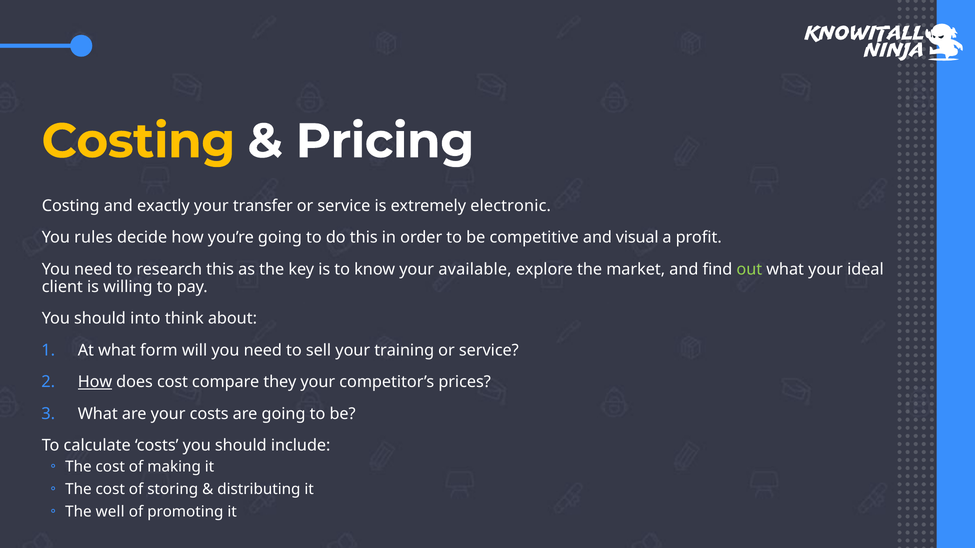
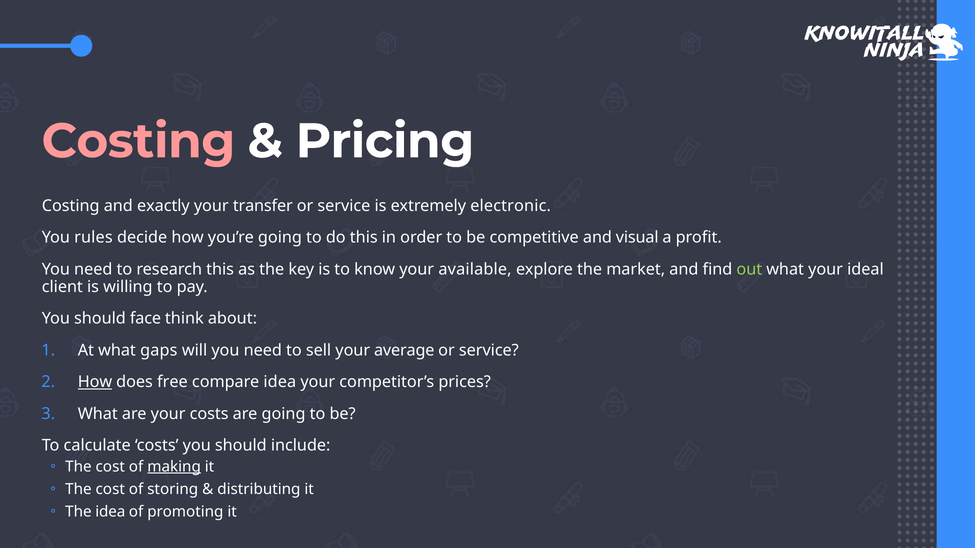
Costing at (138, 141) colour: yellow -> pink
into: into -> face
form: form -> gaps
training: training -> average
does cost: cost -> free
compare they: they -> idea
making underline: none -> present
The well: well -> idea
